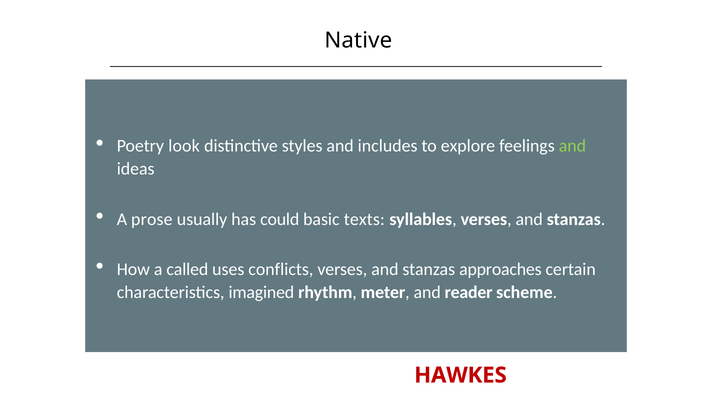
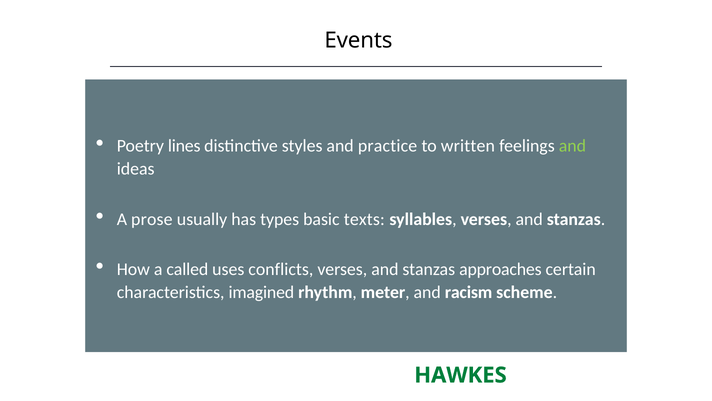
Native: Native -> Events
look: look -> lines
includes: includes -> practice
explore: explore -> written
could: could -> types
reader: reader -> racism
HAWKES colour: red -> green
